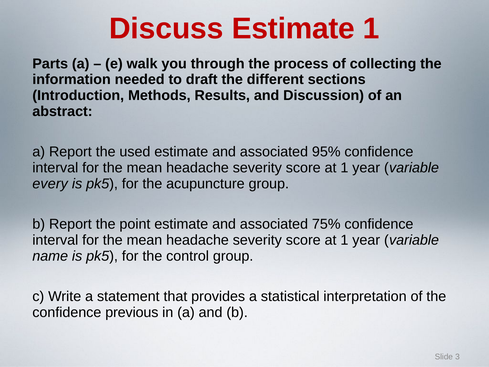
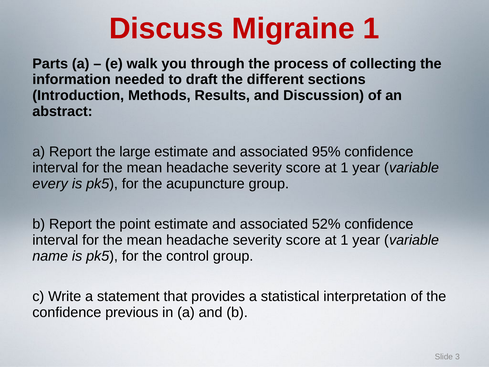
Discuss Estimate: Estimate -> Migraine
used: used -> large
75%: 75% -> 52%
